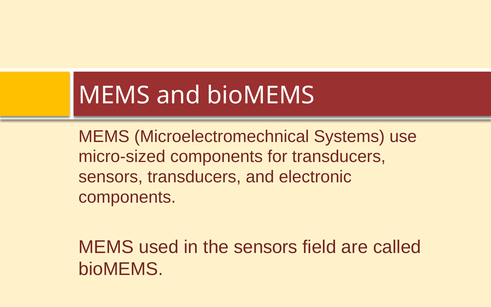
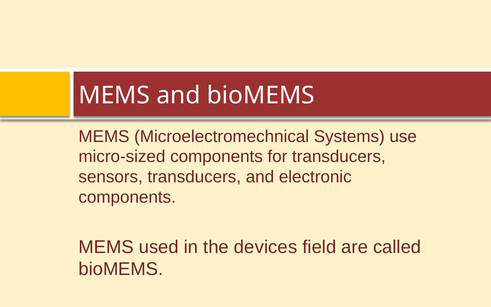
the sensors: sensors -> devices
